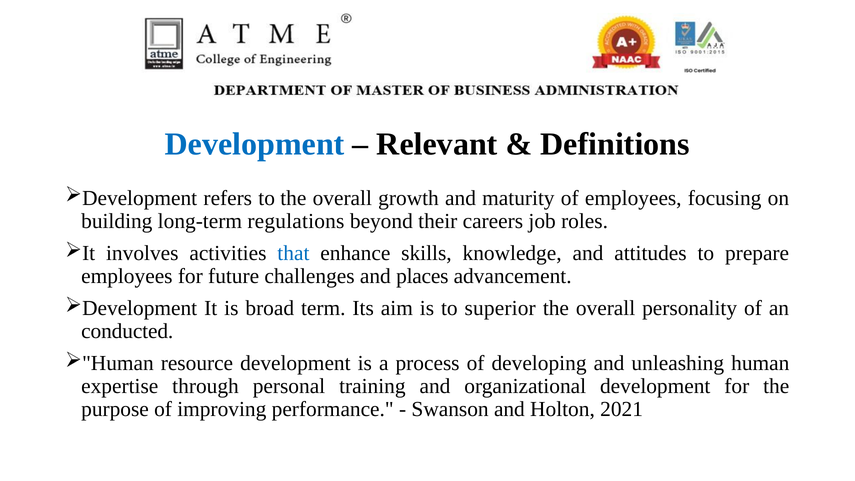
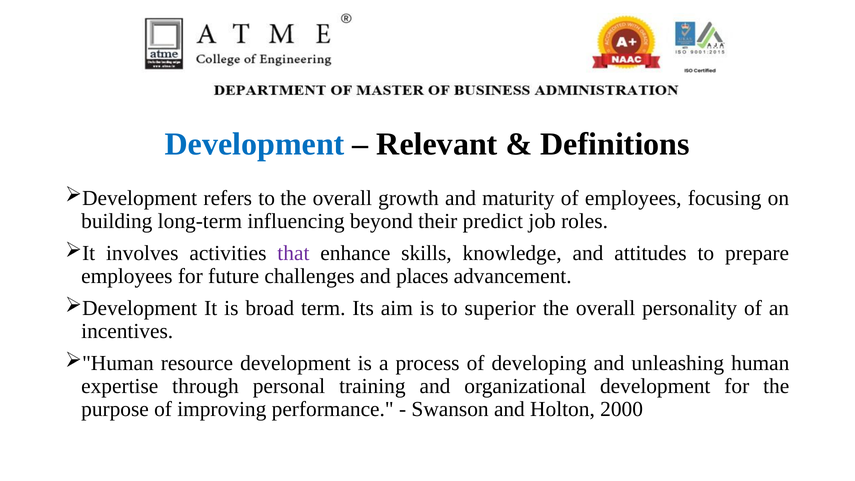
regulations: regulations -> influencing
careers: careers -> predict
that colour: blue -> purple
conducted: conducted -> incentives
2021: 2021 -> 2000
